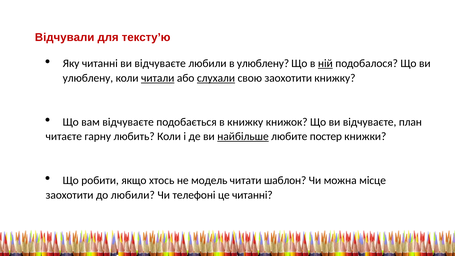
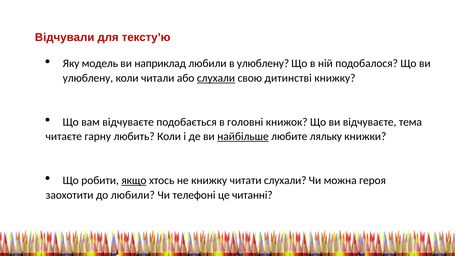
Яку читанні: читанні -> модель
відчуваєте at (160, 64): відчуваєте -> наприклад
ній underline: present -> none
читали underline: present -> none
свою заохотити: заохотити -> дитинстві
в книжку: книжку -> головні
план: план -> тема
постер: постер -> ляльку
якщо underline: none -> present
не модель: модель -> книжку
читати шаблон: шаблон -> слухали
місце: місце -> героя
